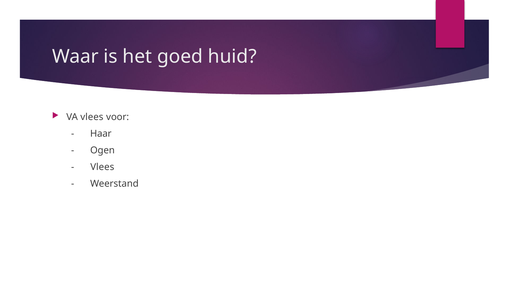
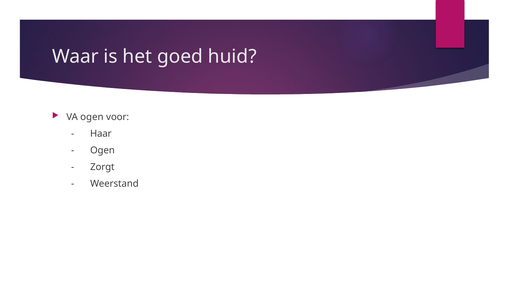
VA vlees: vlees -> ogen
Vlees at (102, 167): Vlees -> Zorgt
